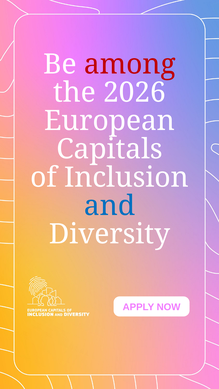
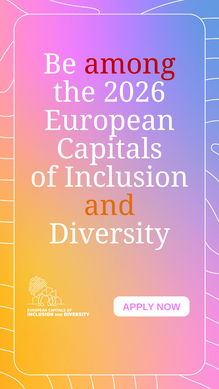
and colour: blue -> orange
